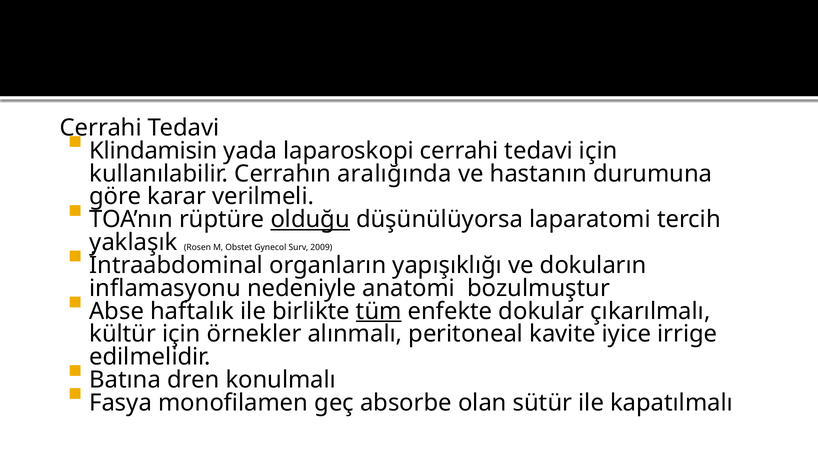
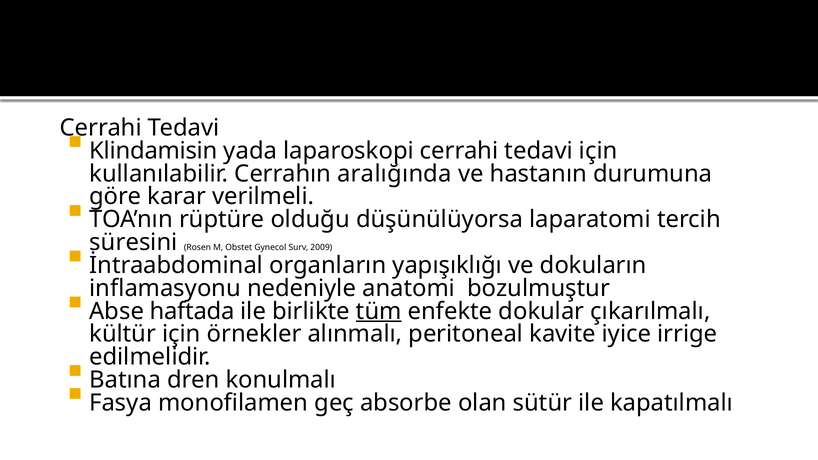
olduğu underline: present -> none
yaklaşık: yaklaşık -> süresini
haftalık: haftalık -> haftada
